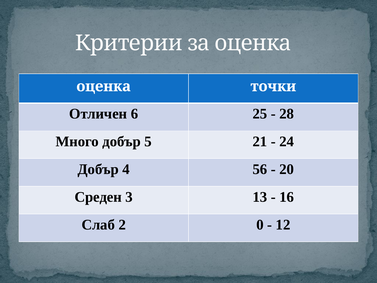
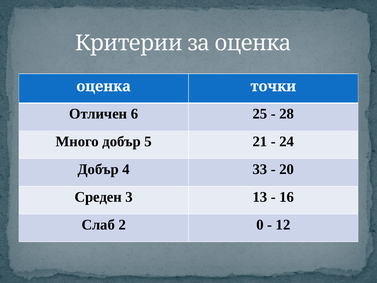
56: 56 -> 33
